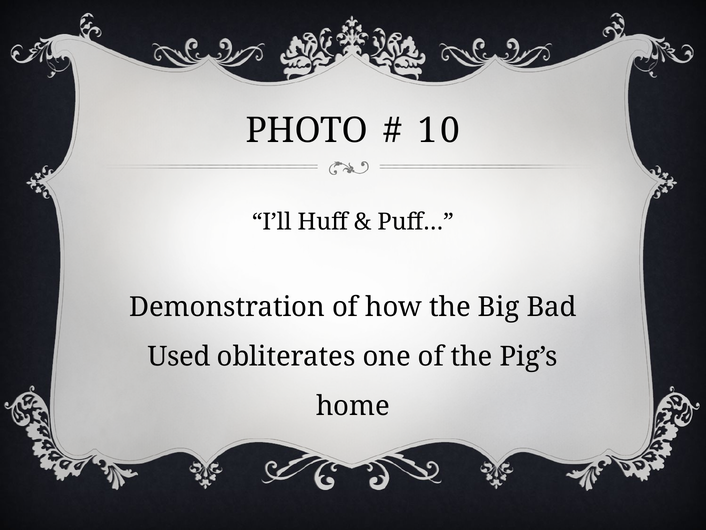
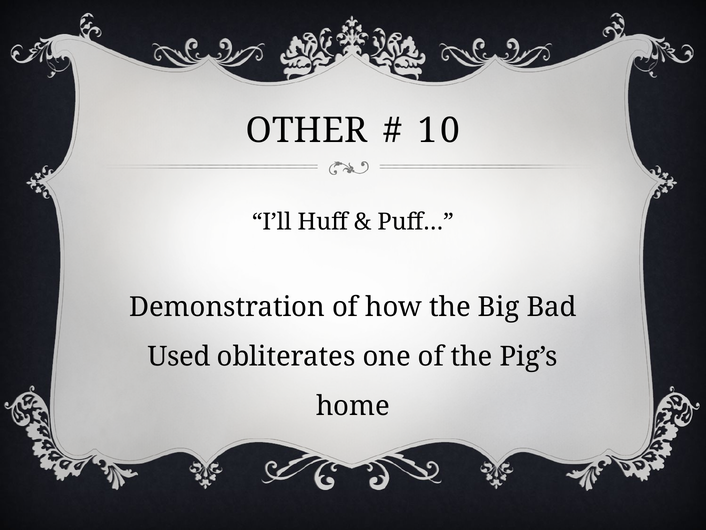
PHOTO: PHOTO -> OTHER
